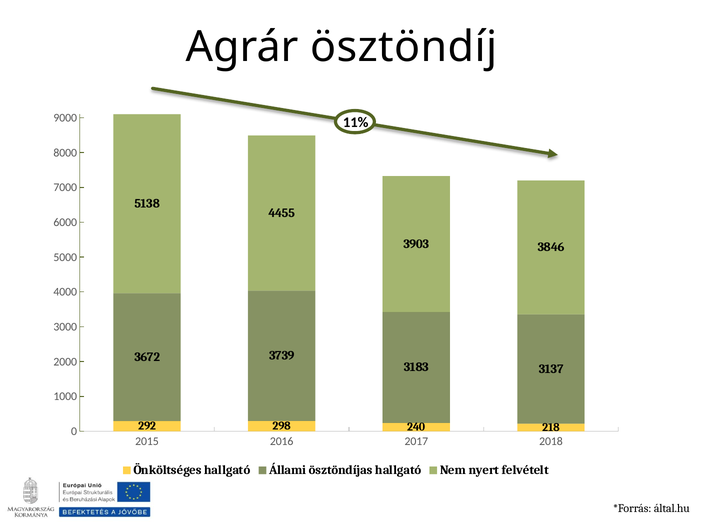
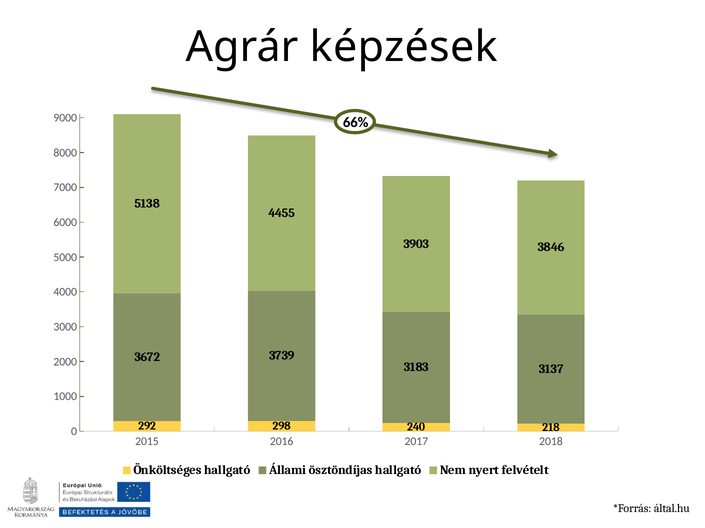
ösztöndíj: ösztöndíj -> képzések
11%: 11% -> 66%
